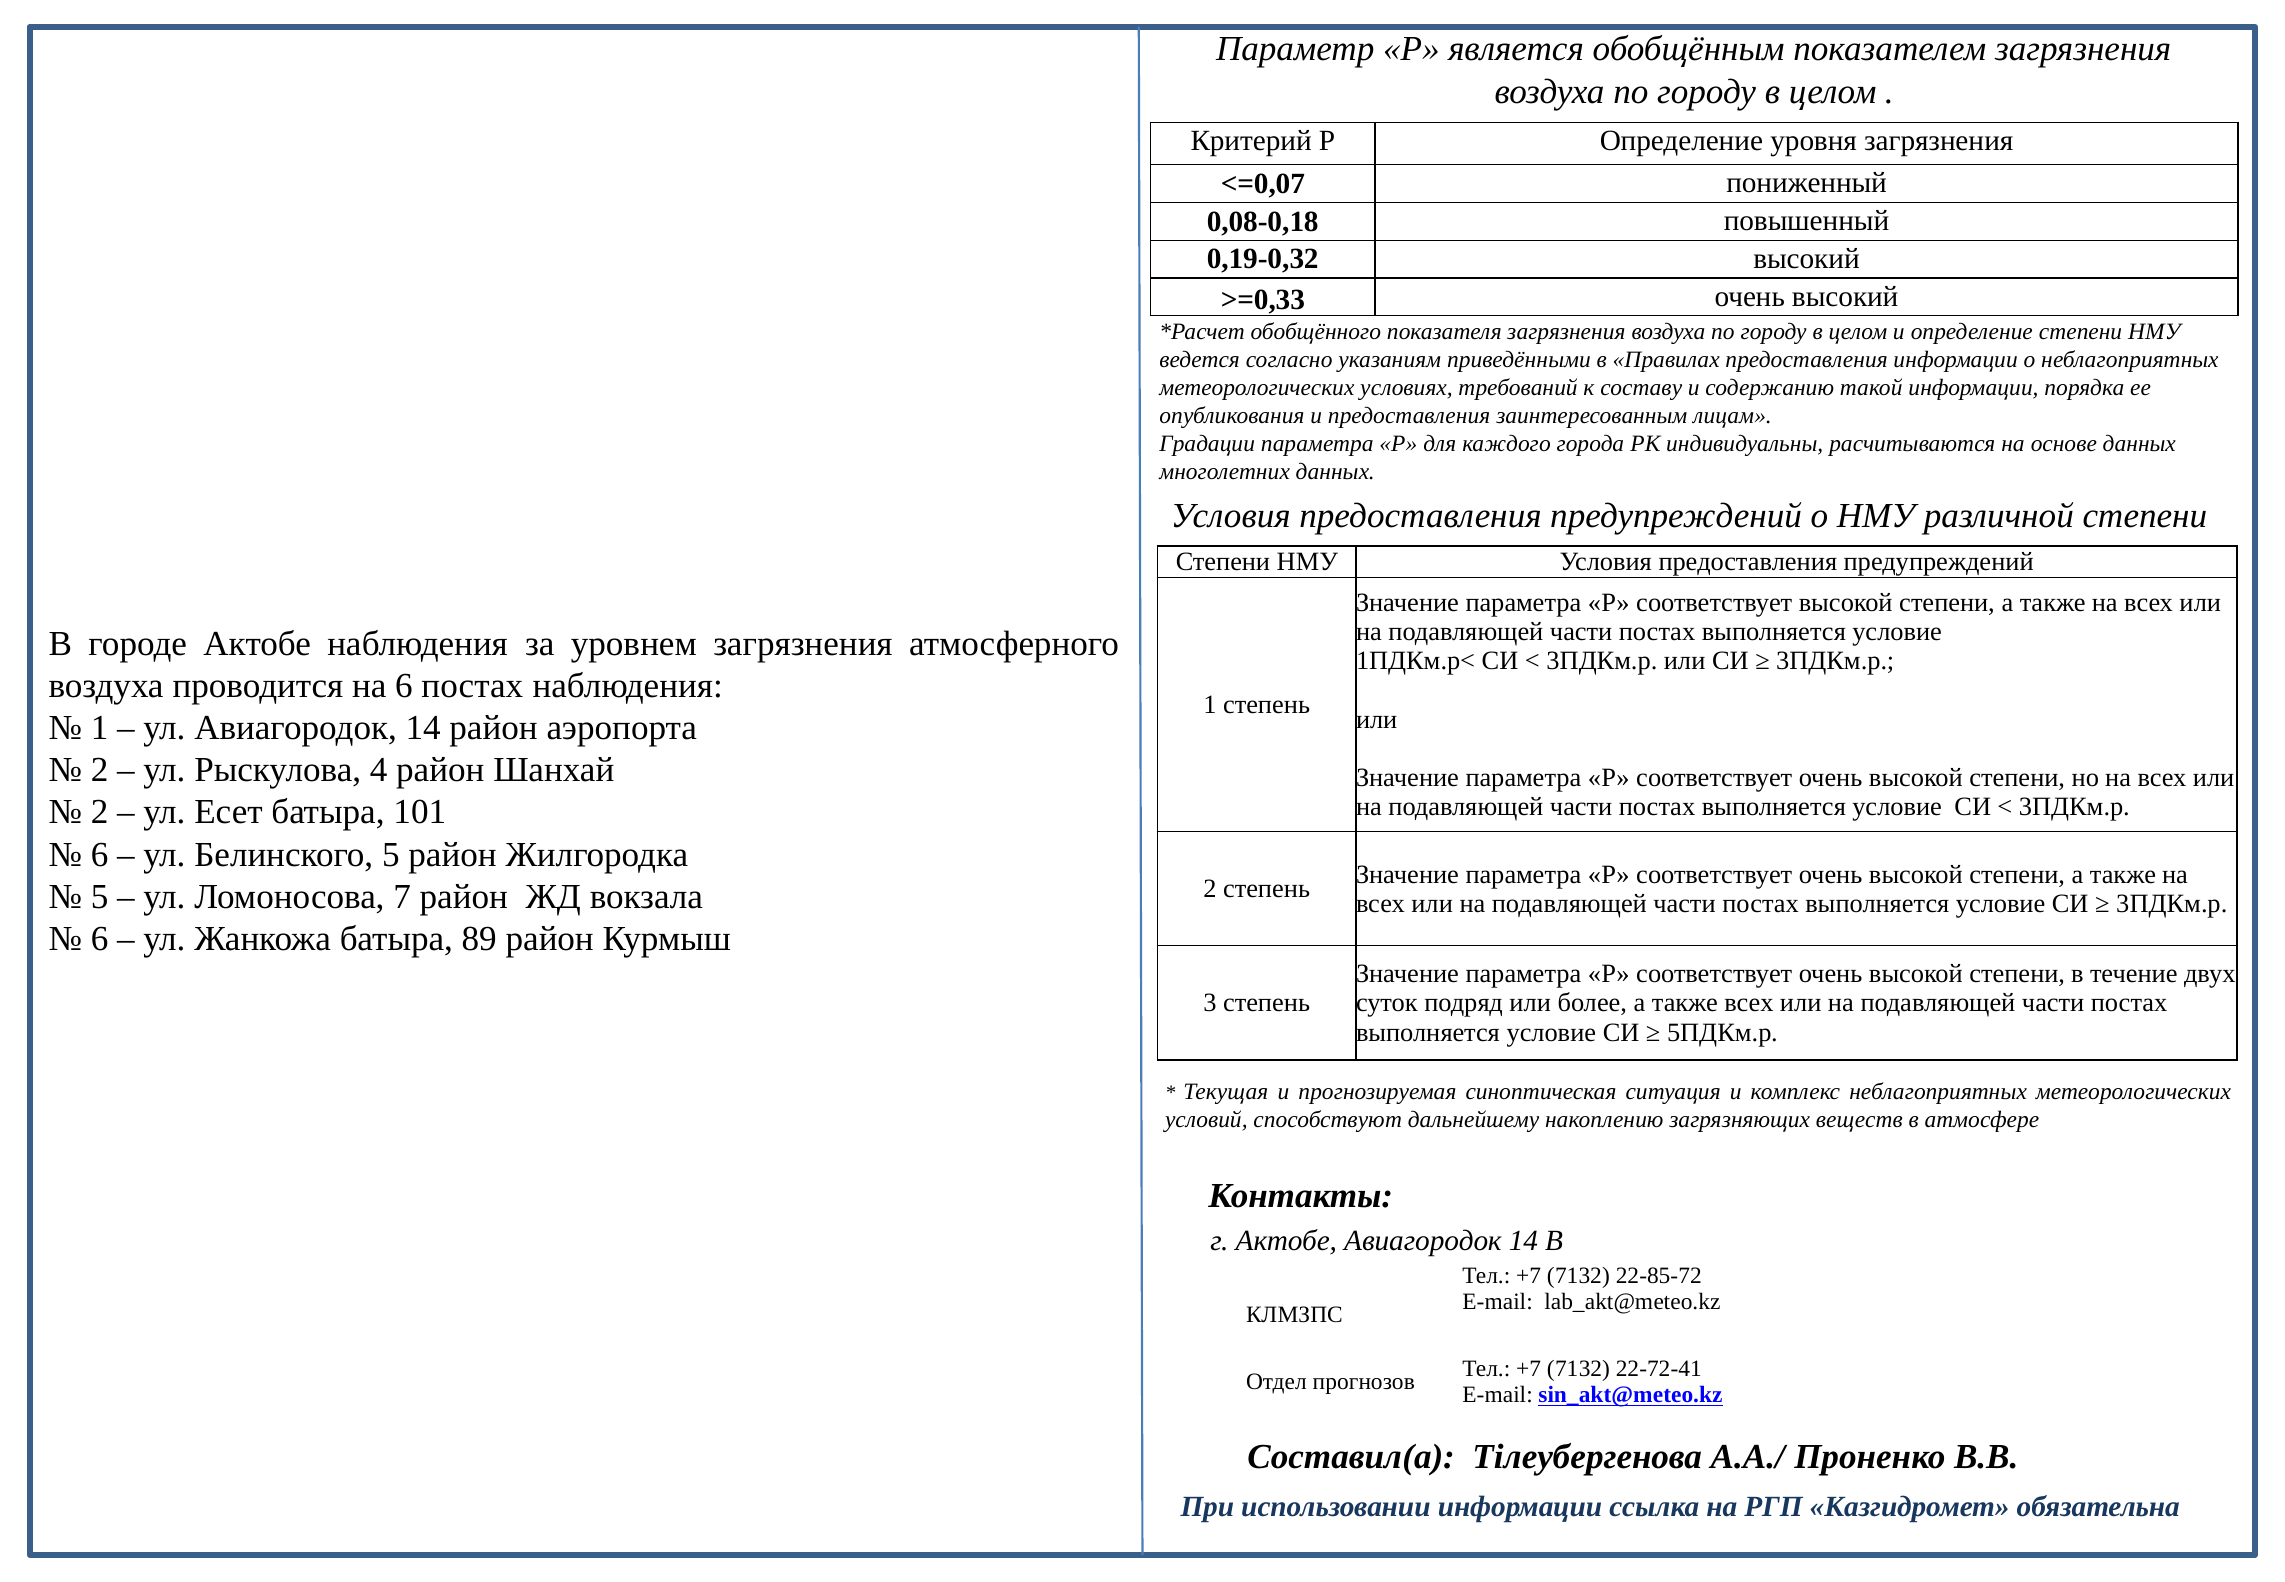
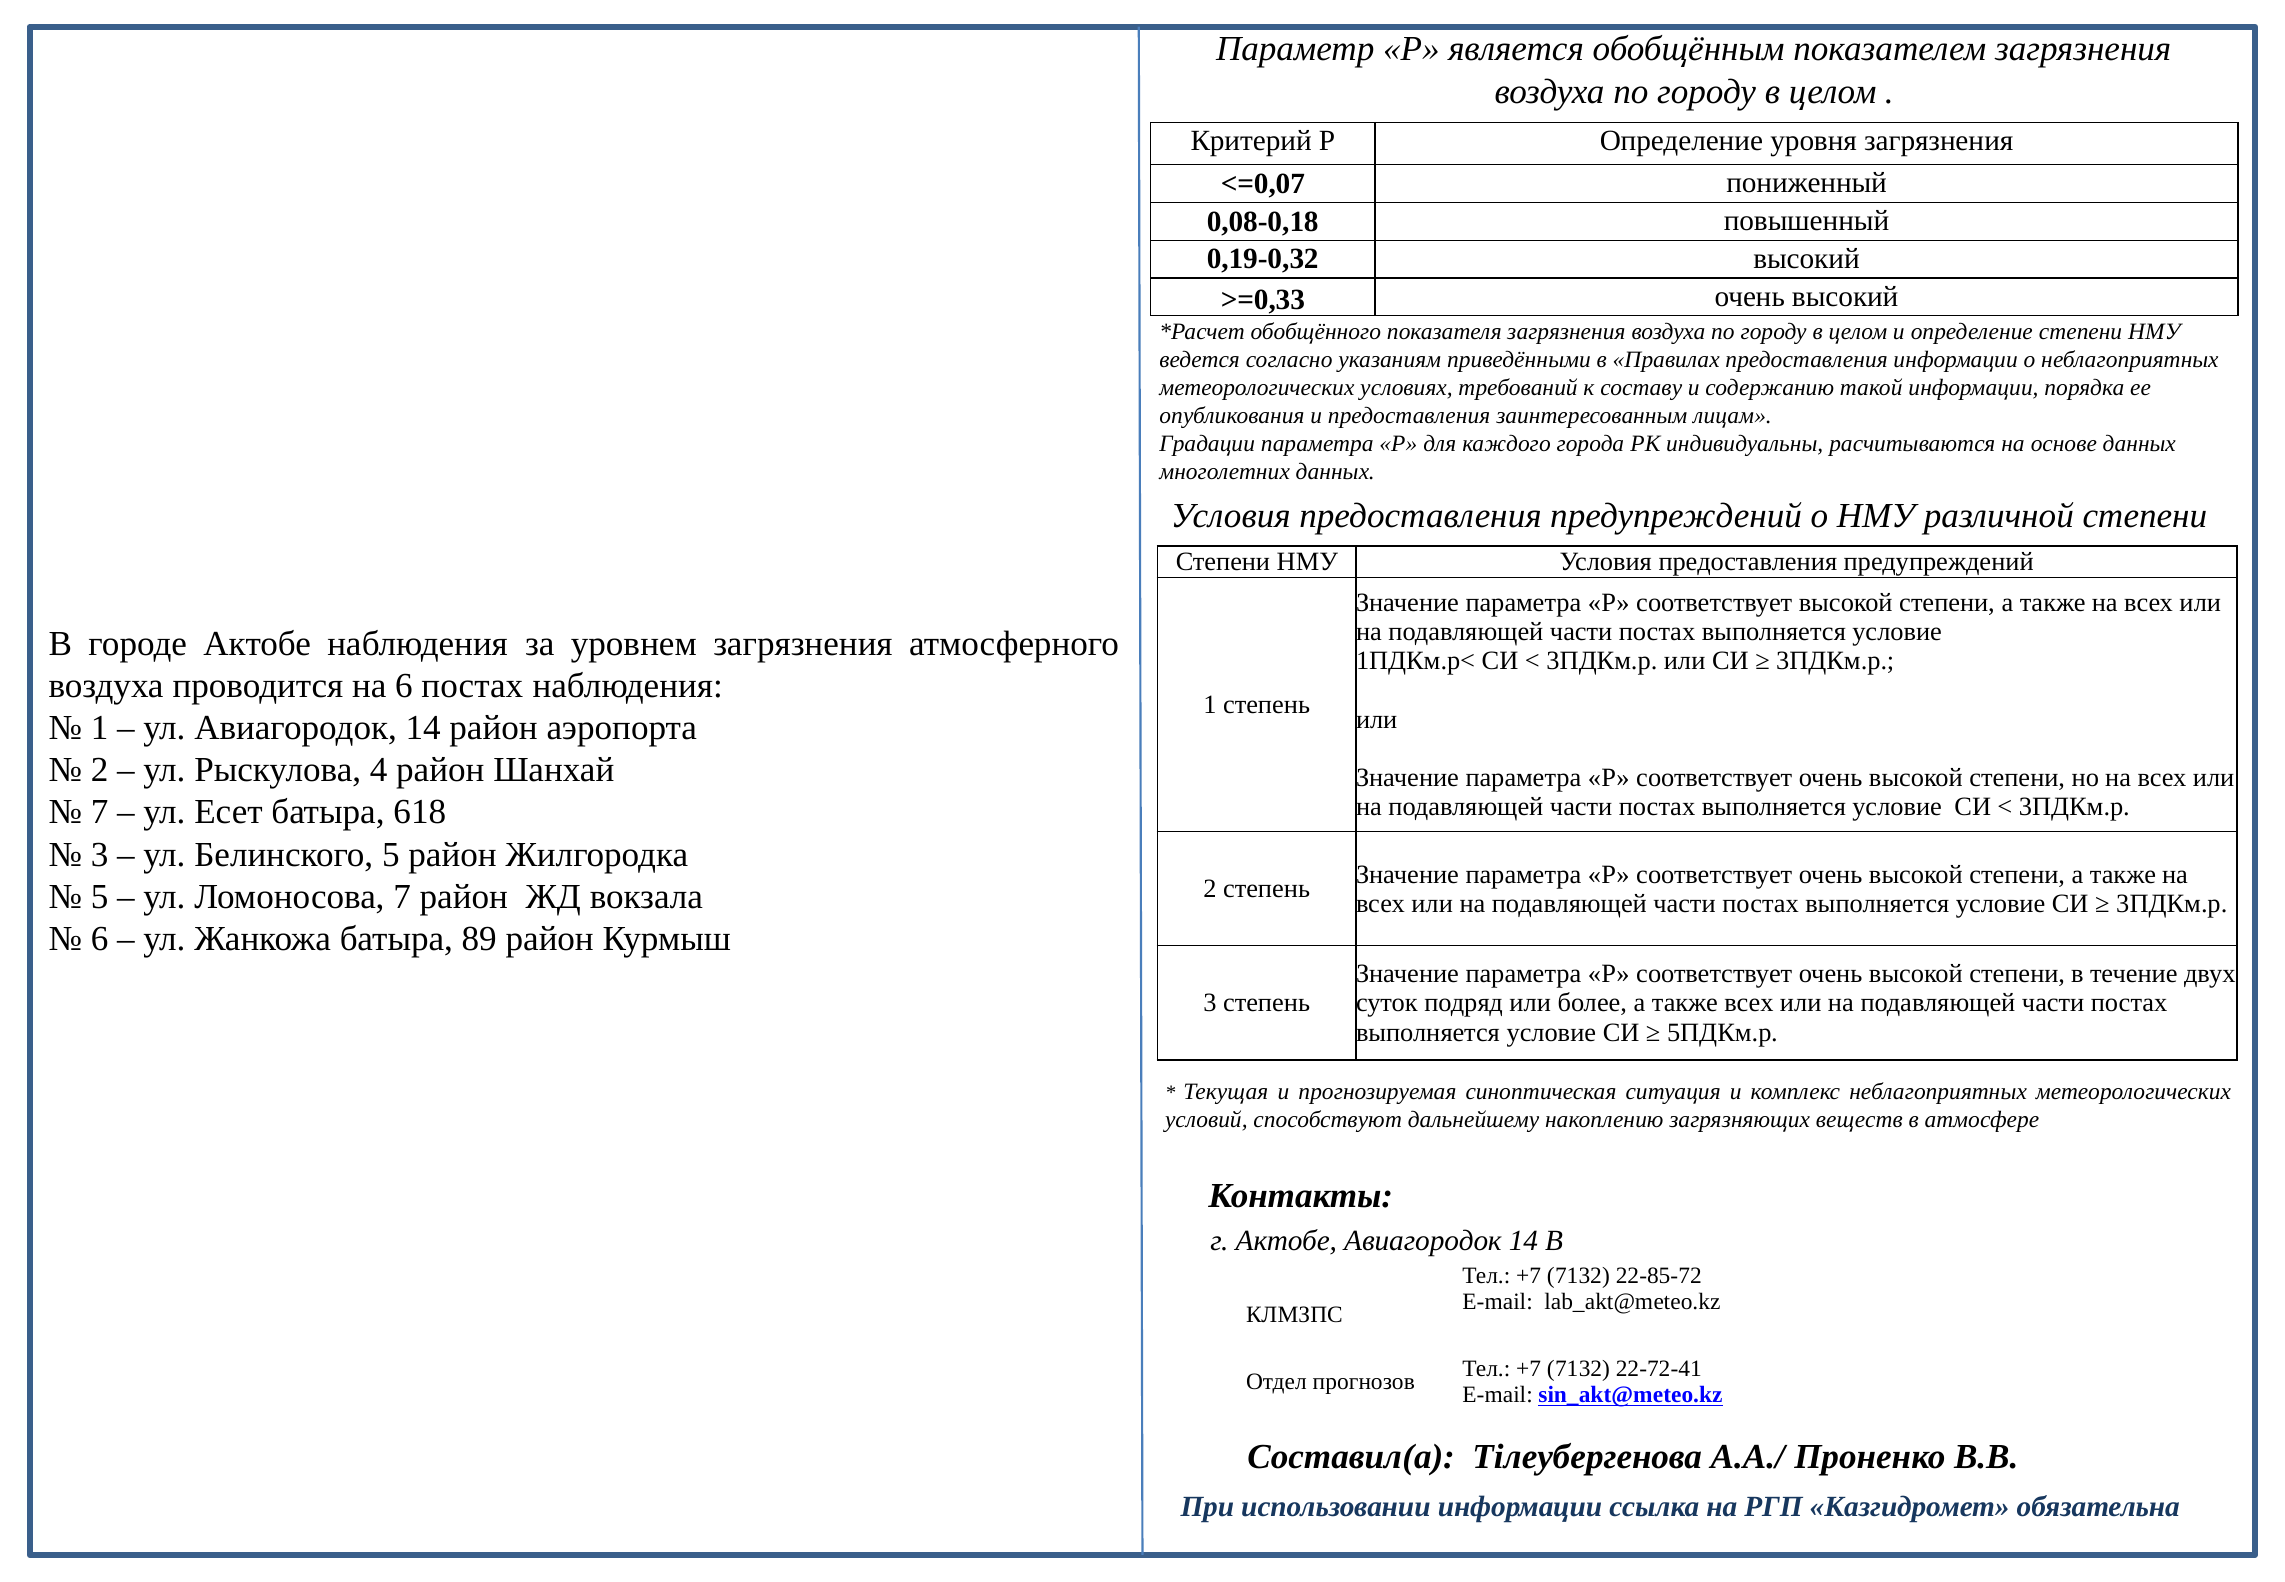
2 at (100, 812): 2 -> 7
101: 101 -> 618
6 at (100, 855): 6 -> 3
